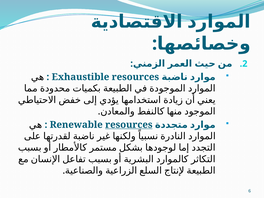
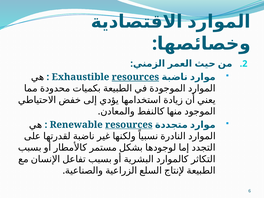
resources at (135, 77) underline: none -> present
